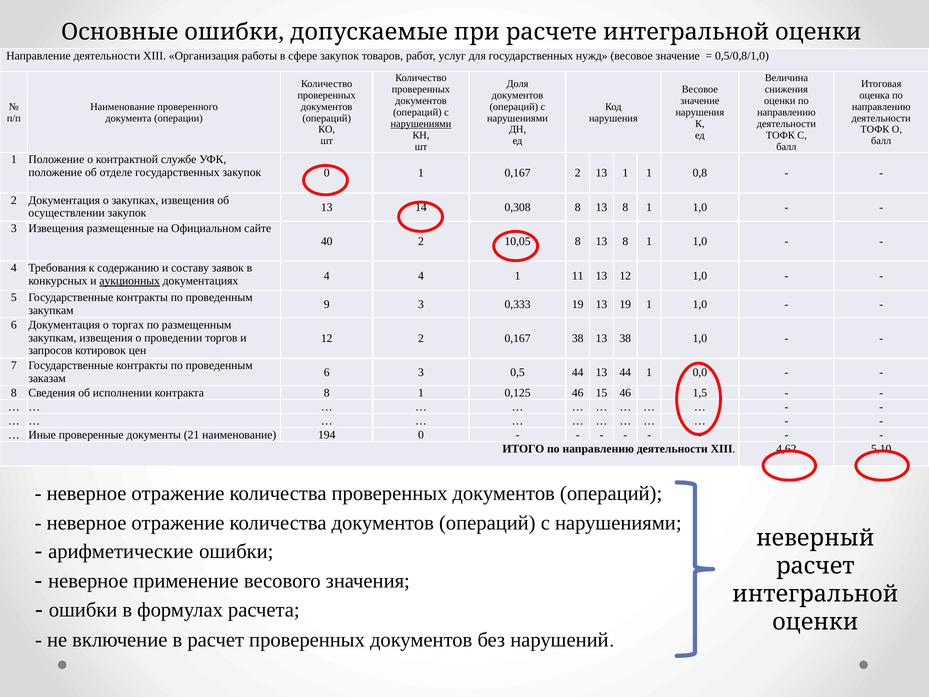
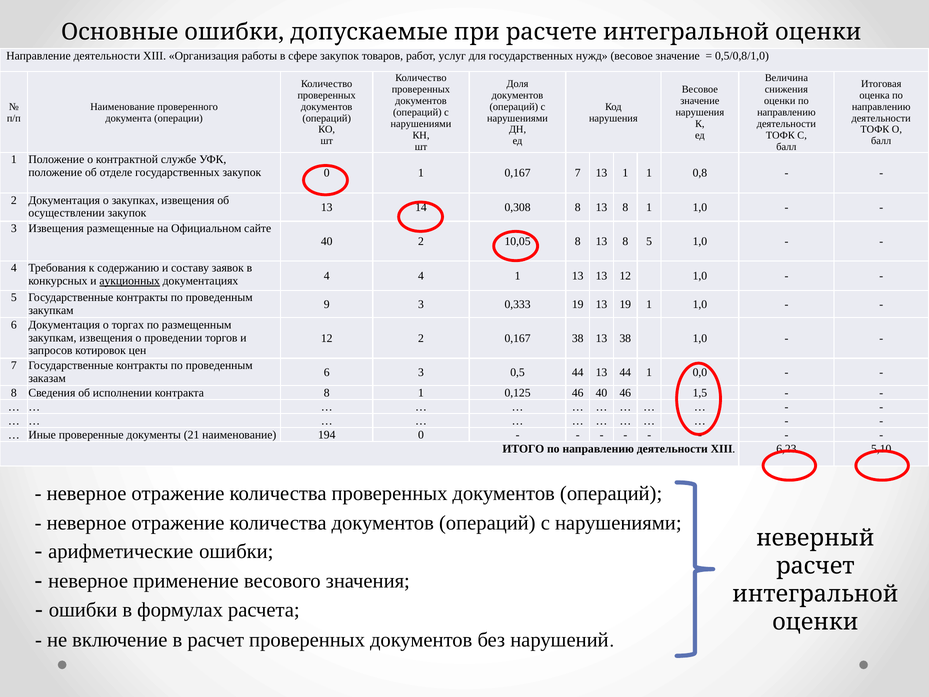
нарушениями at (421, 124) underline: present -> none
0,167 2: 2 -> 7
1 at (649, 241): 1 -> 5
1 11: 11 -> 13
46 15: 15 -> 40
4,62: 4,62 -> 6,23
